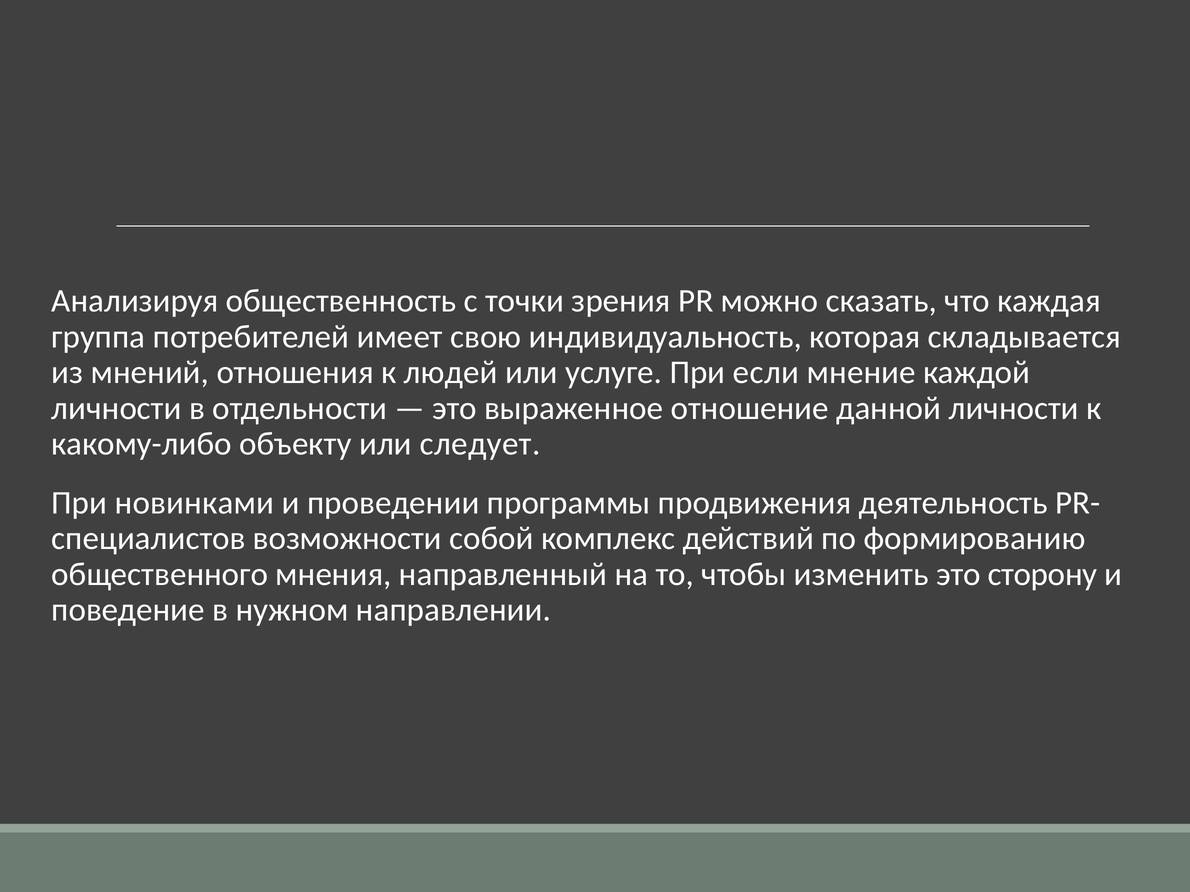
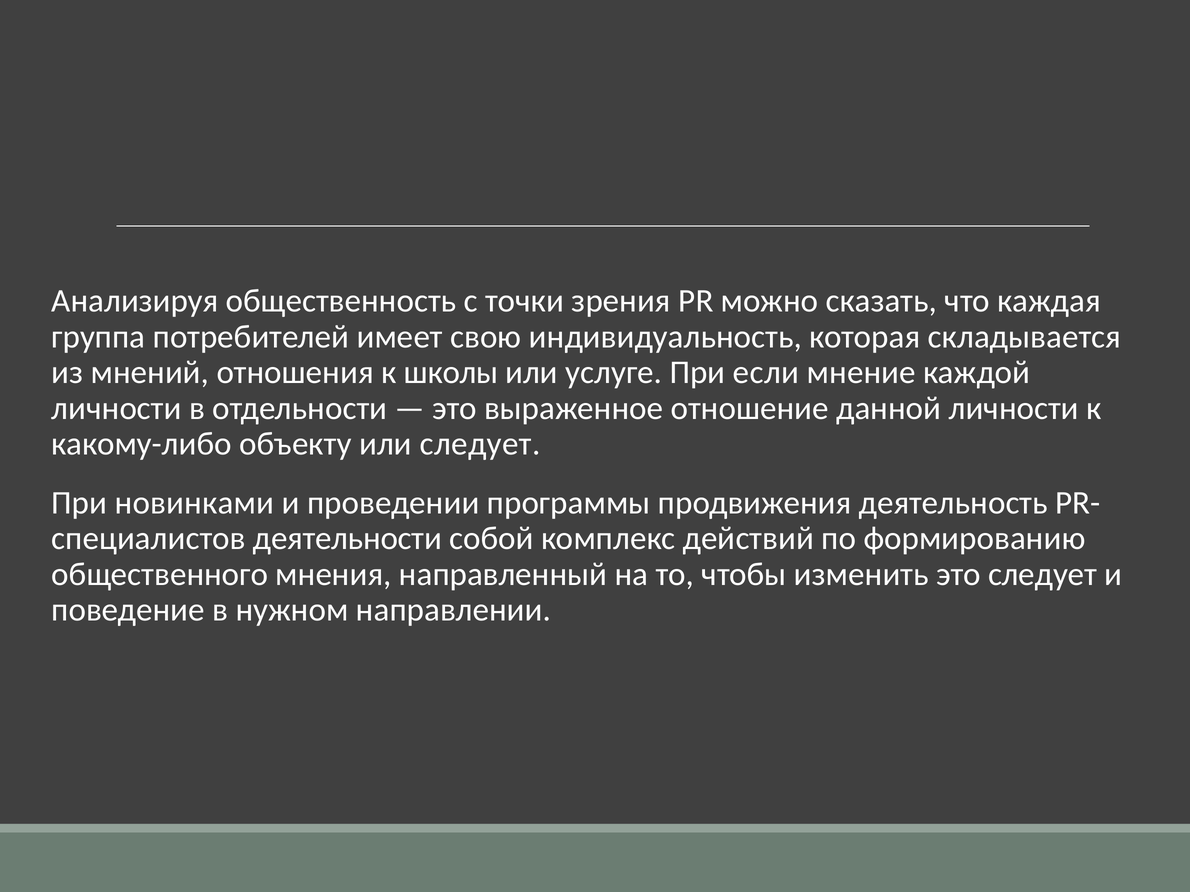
людей: людей -> школы
возможности: возможности -> деятельности
это сторону: сторону -> следует
